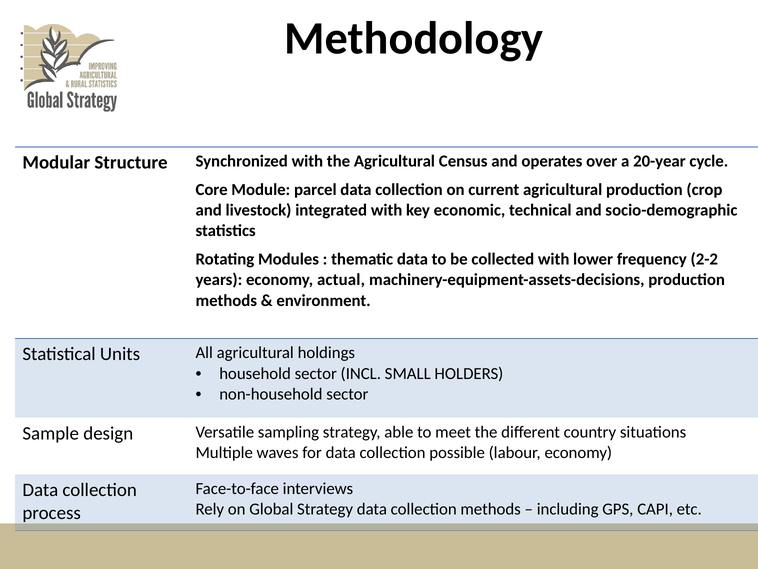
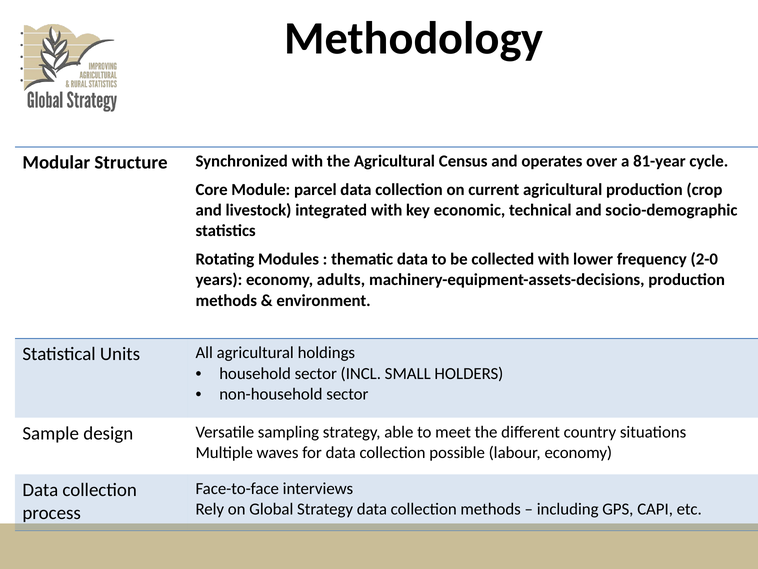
20-year: 20-year -> 81-year
2-2: 2-2 -> 2-0
actual: actual -> adults
